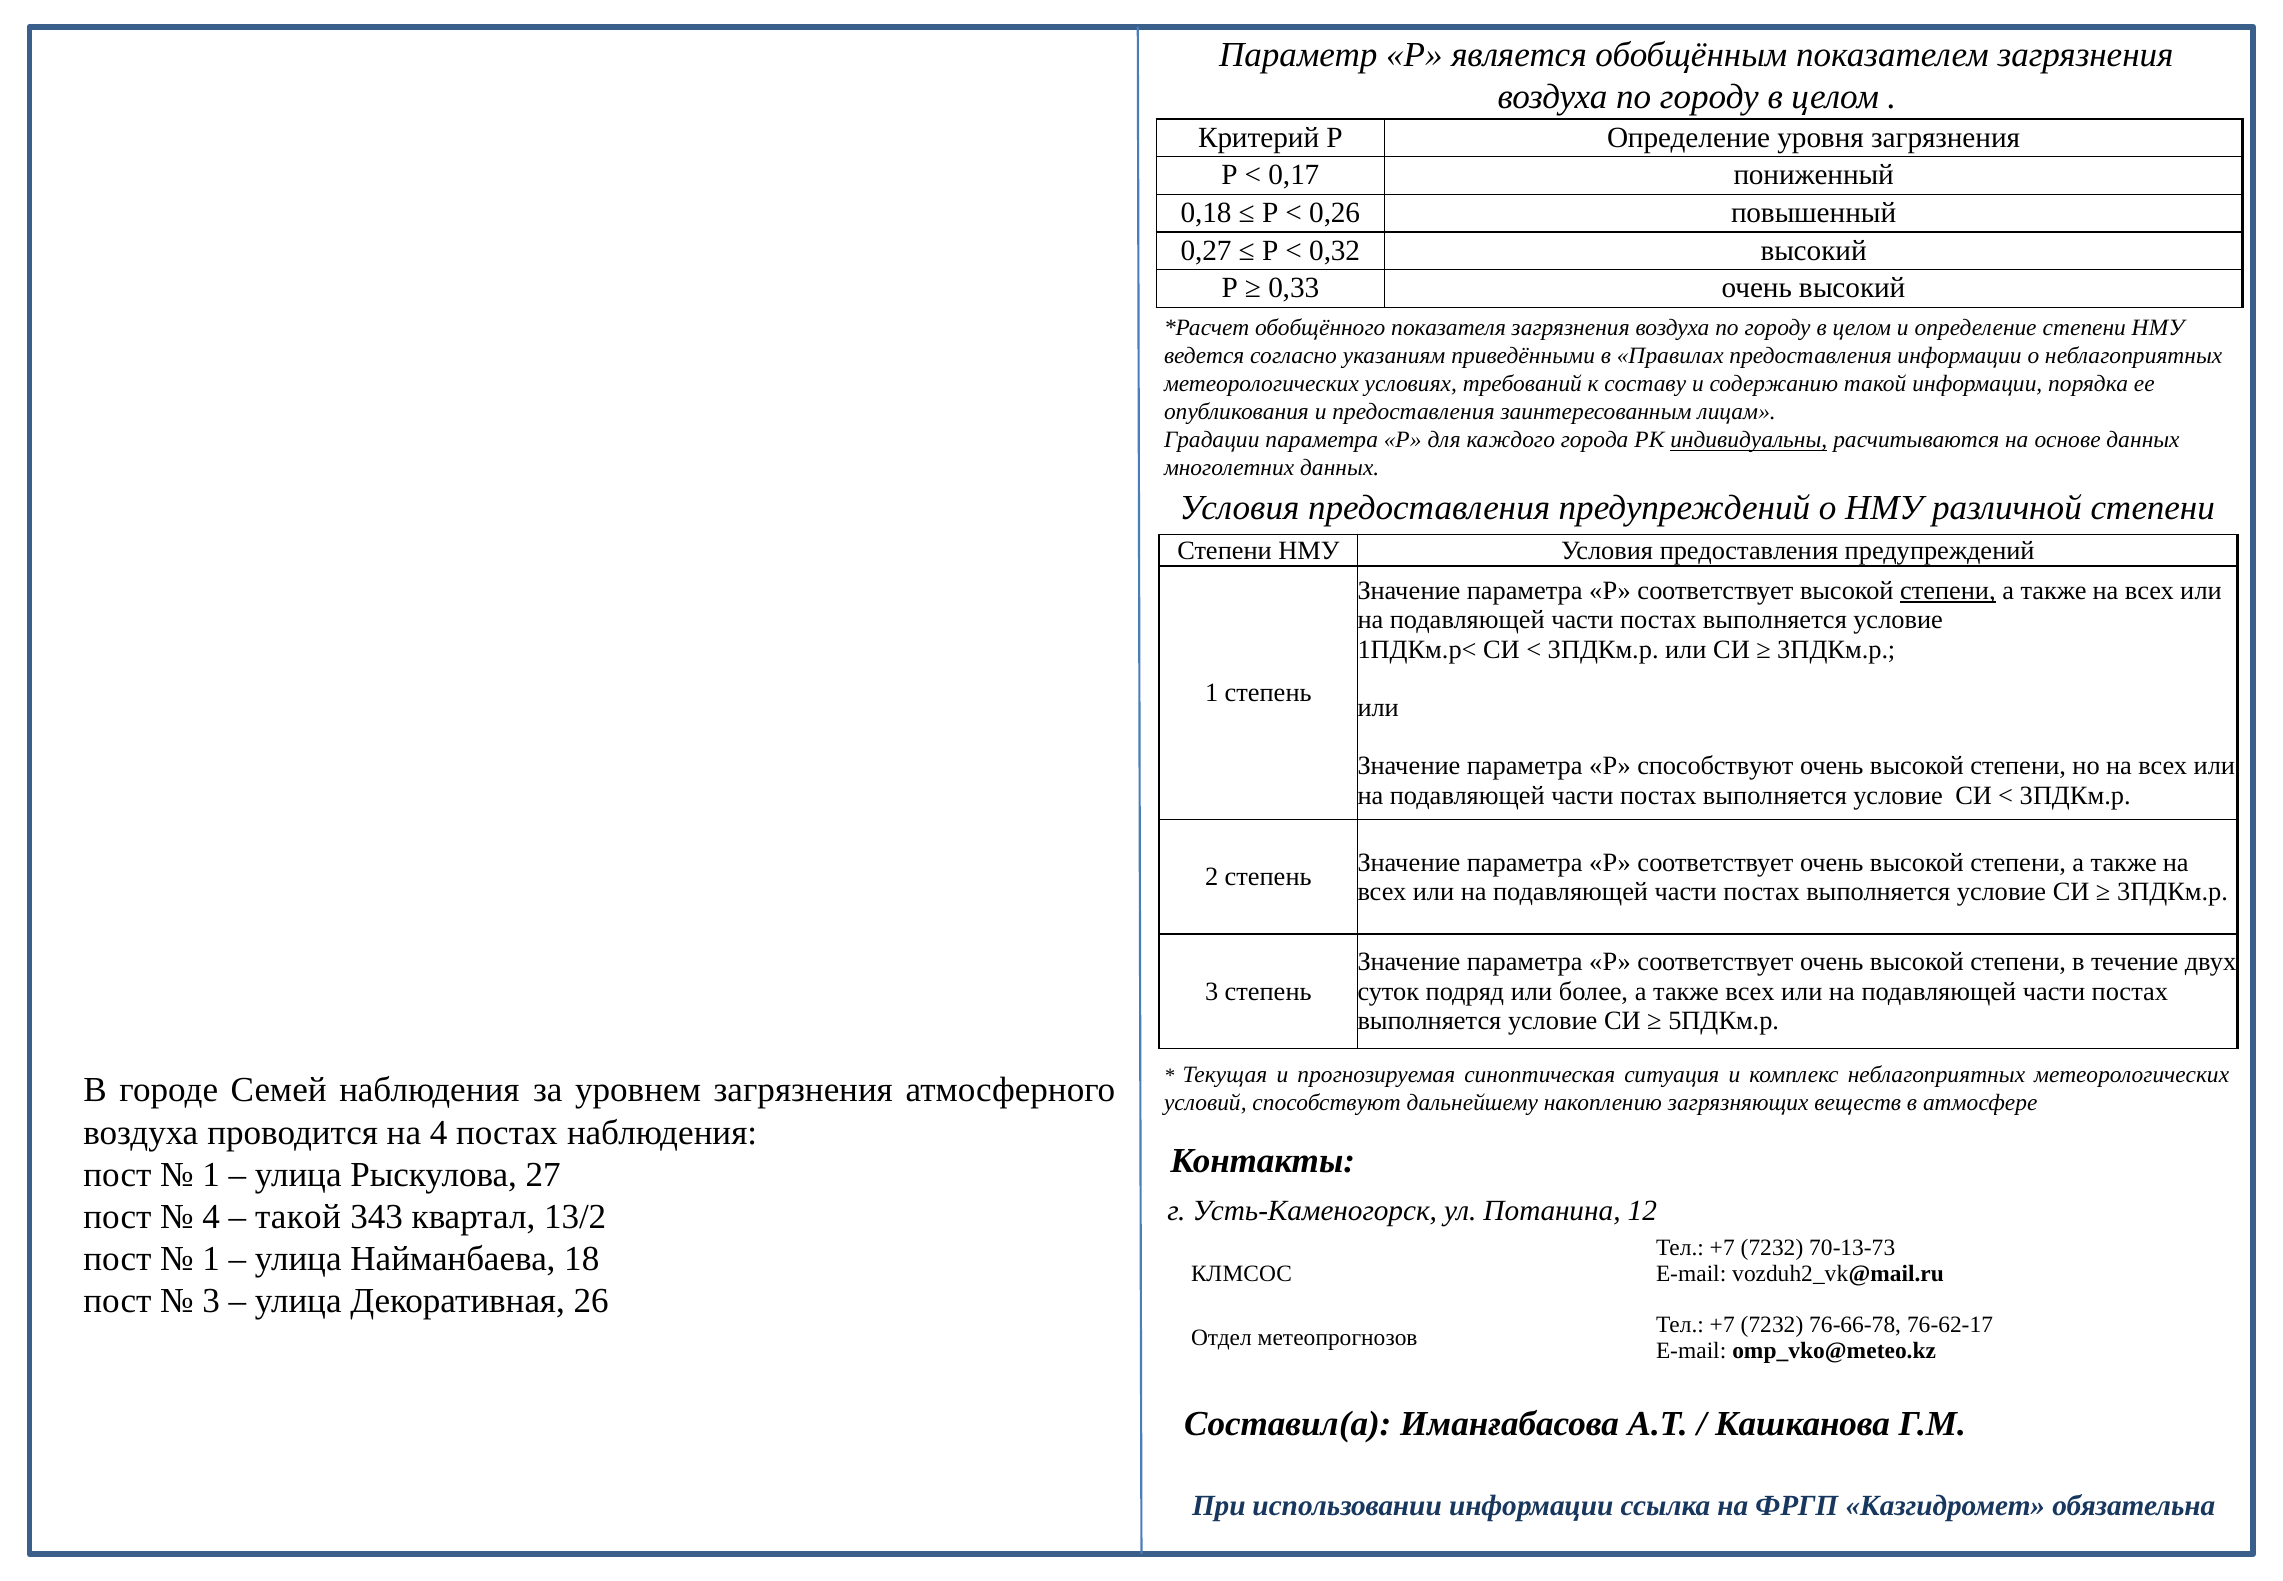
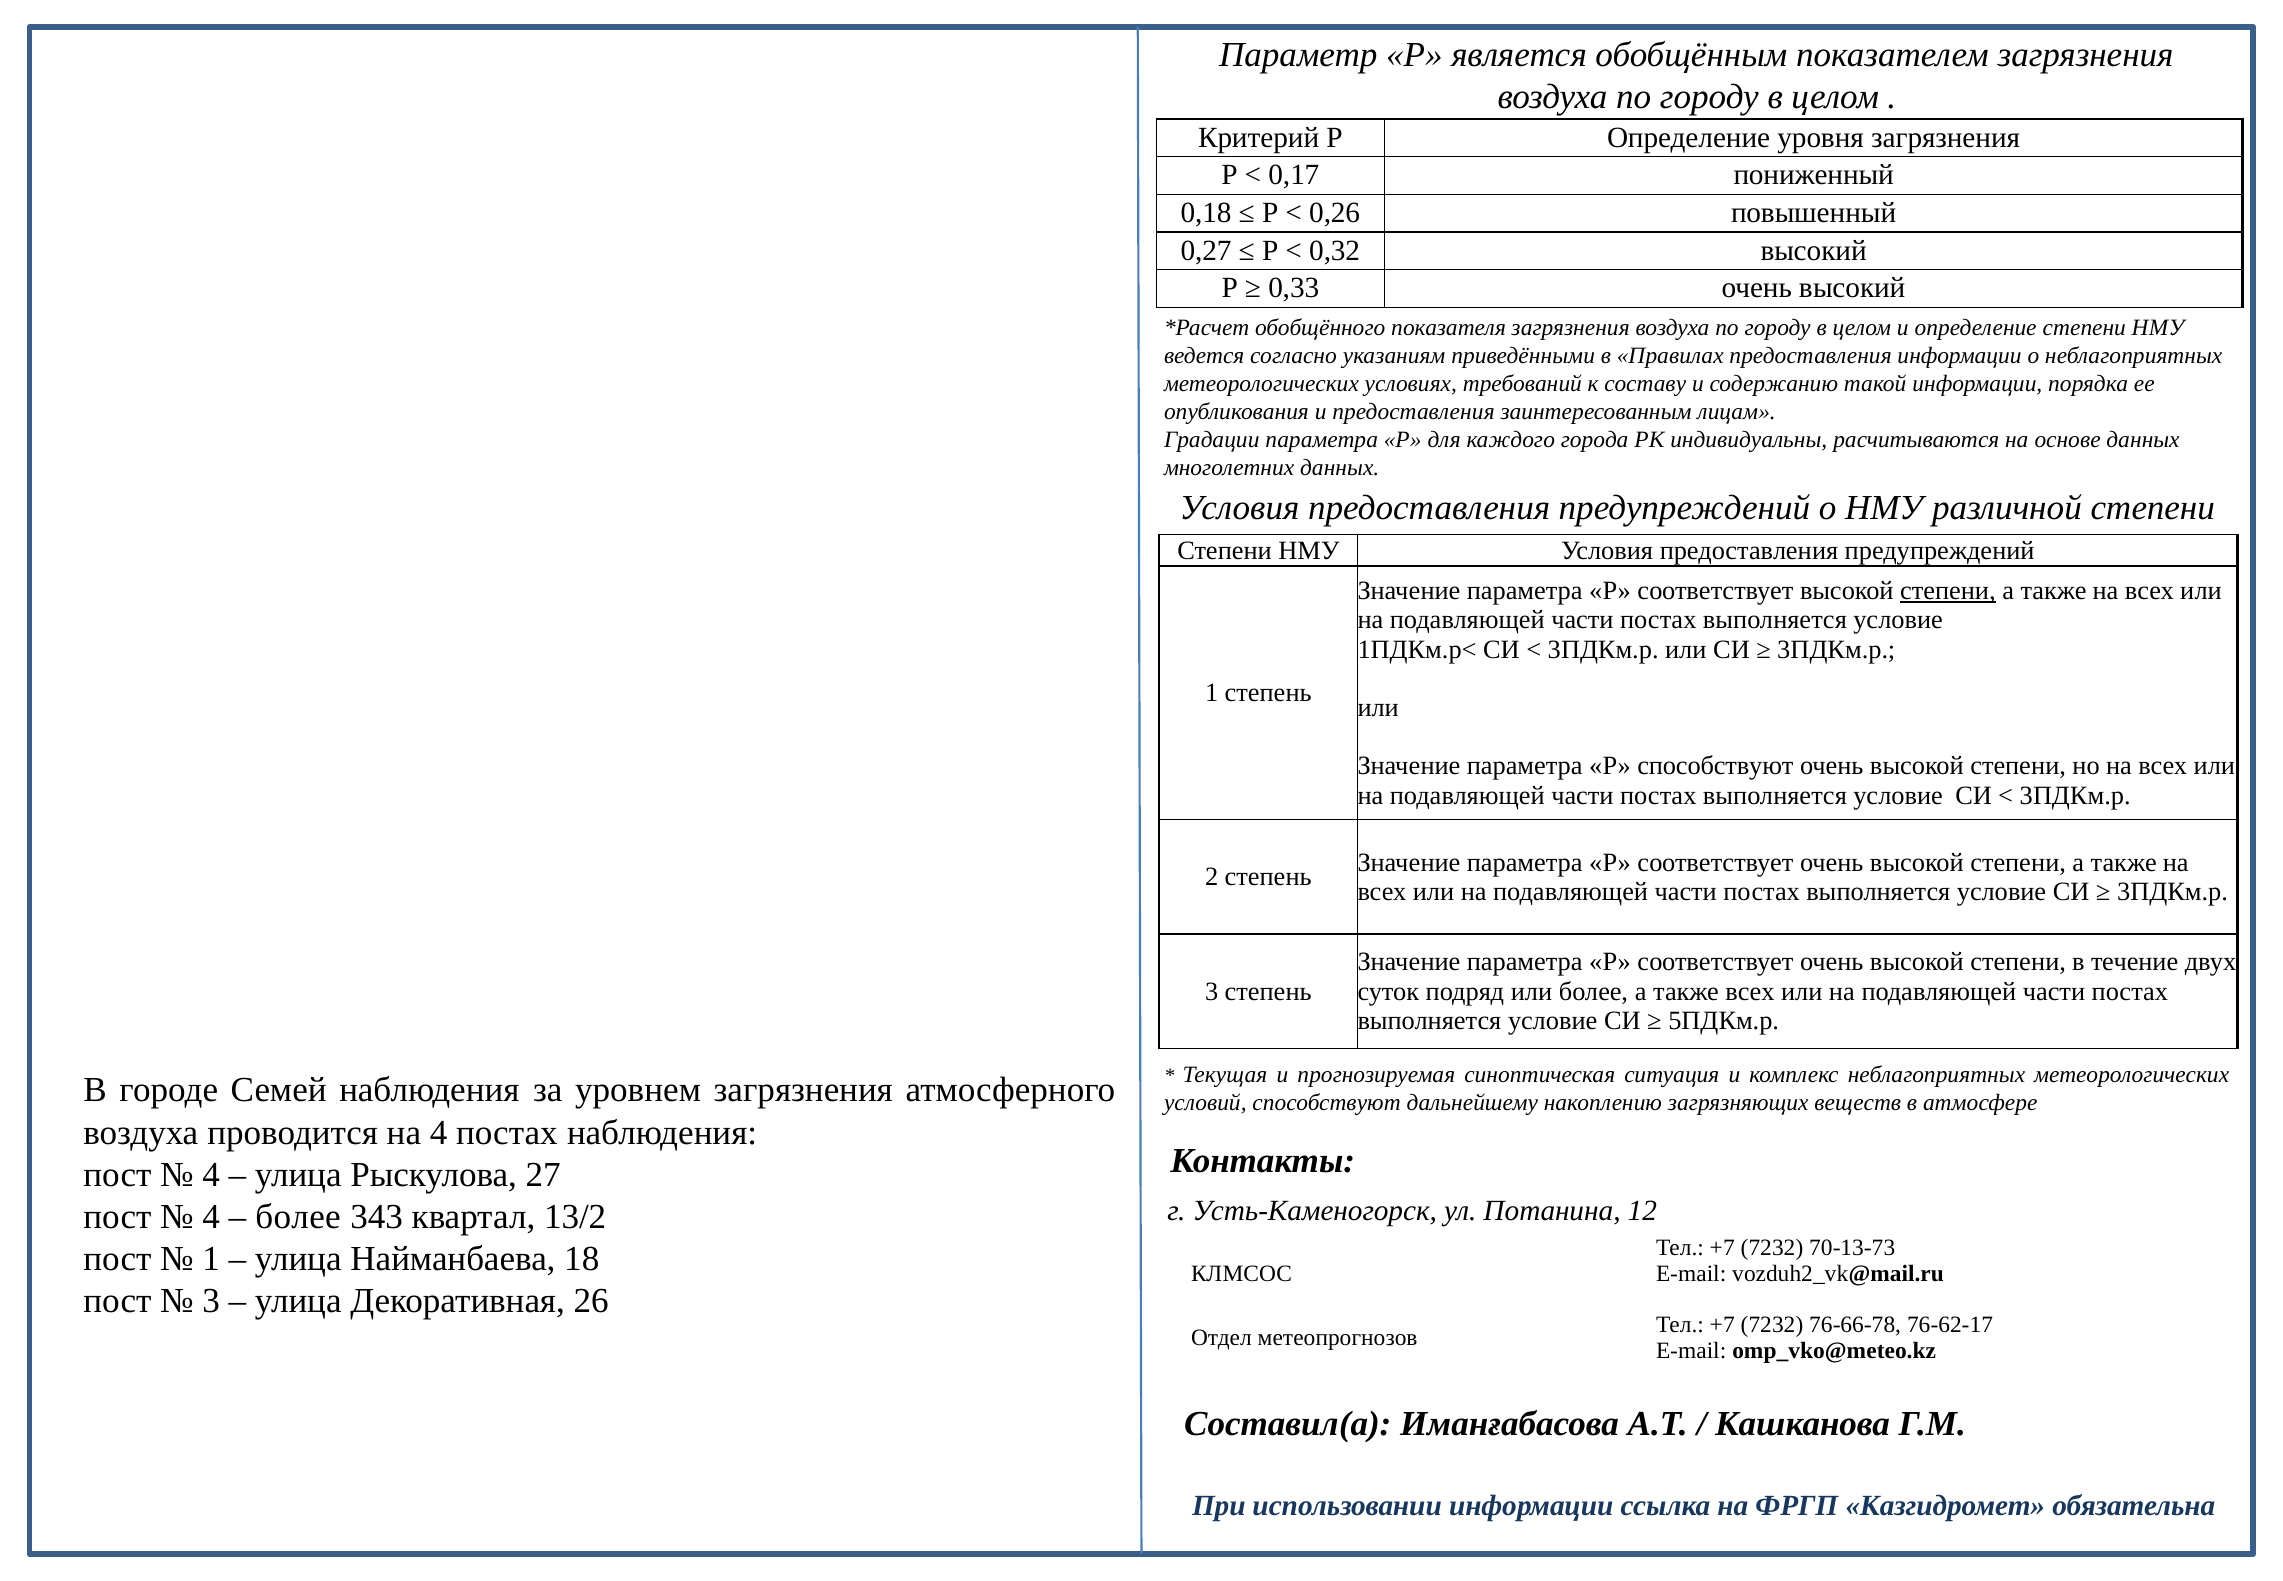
индивидуальны underline: present -> none
1 at (211, 1174): 1 -> 4
такой at (298, 1216): такой -> более
